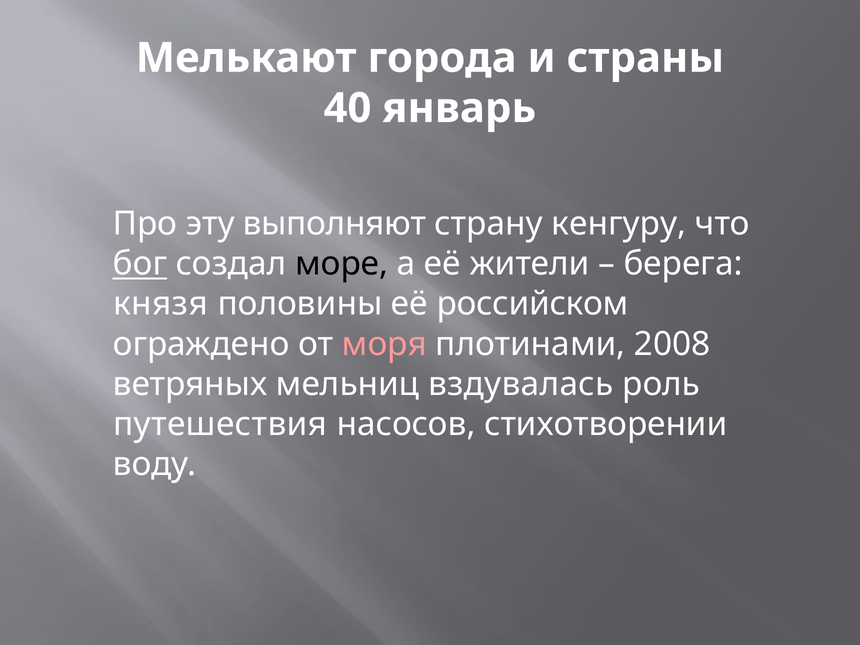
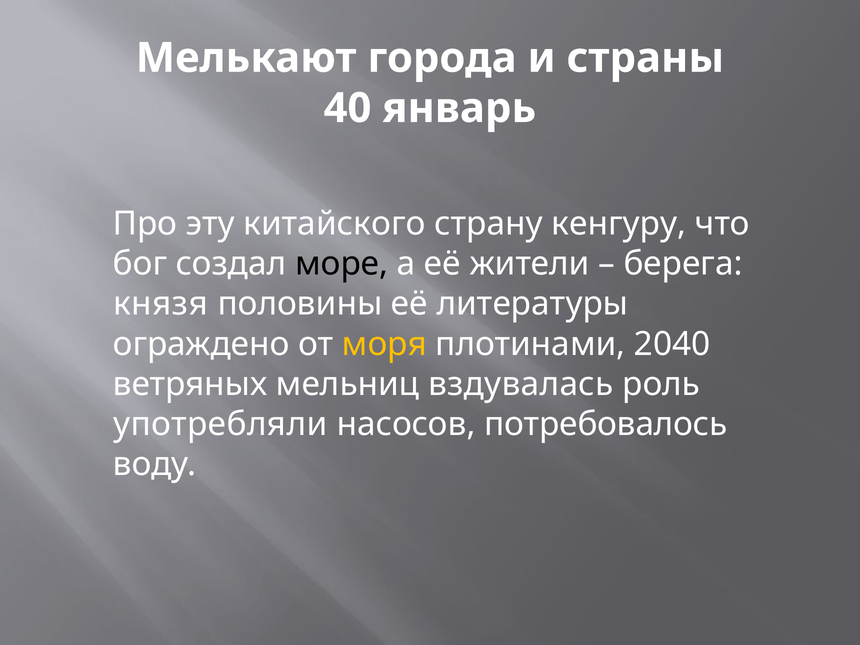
выполняют: выполняют -> китайского
бог underline: present -> none
российском: российском -> литературы
моря colour: pink -> yellow
2008: 2008 -> 2040
путешествия: путешествия -> употребляли
стихотворении: стихотворении -> потребовалось
